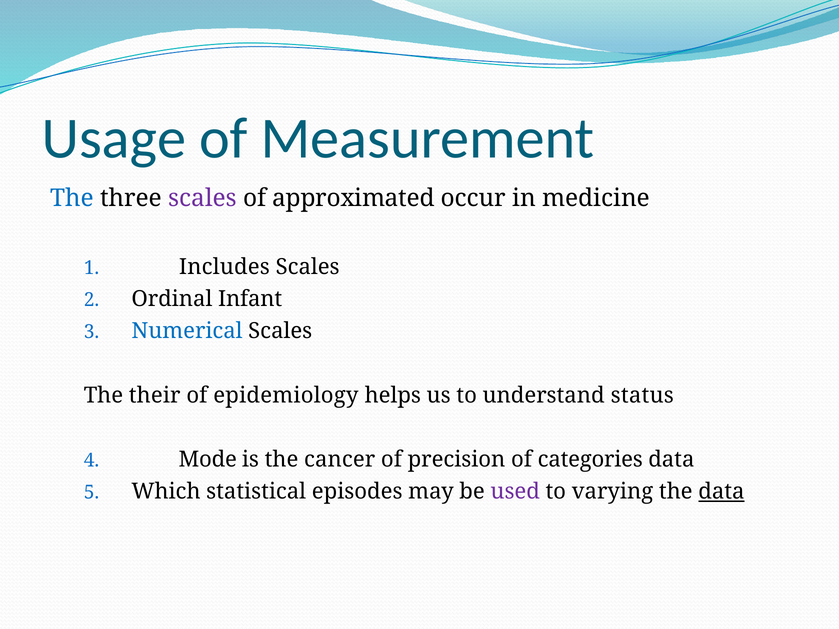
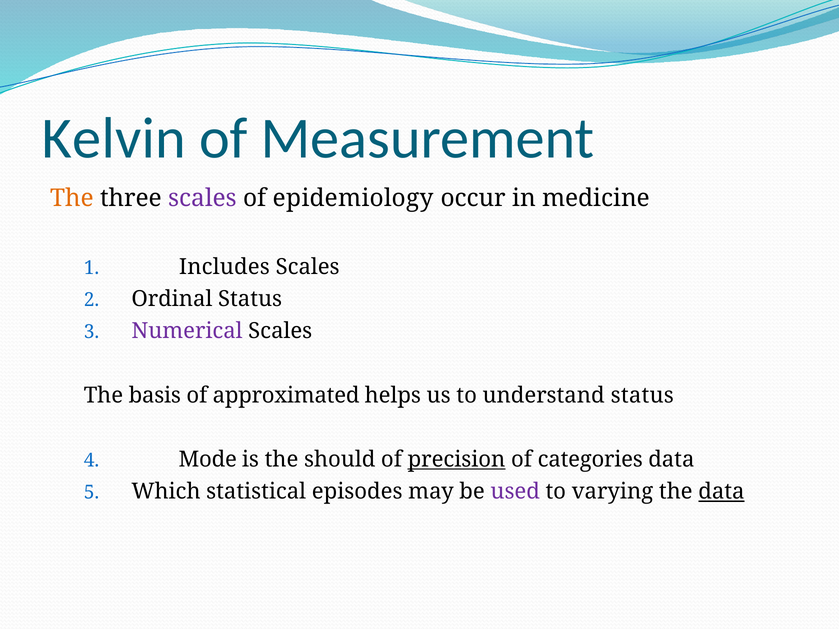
Usage: Usage -> Kelvin
The at (72, 198) colour: blue -> orange
approximated: approximated -> epidemiology
Ordinal Infant: Infant -> Status
Numerical colour: blue -> purple
their: their -> basis
epidemiology: epidemiology -> approximated
cancer: cancer -> should
precision underline: none -> present
